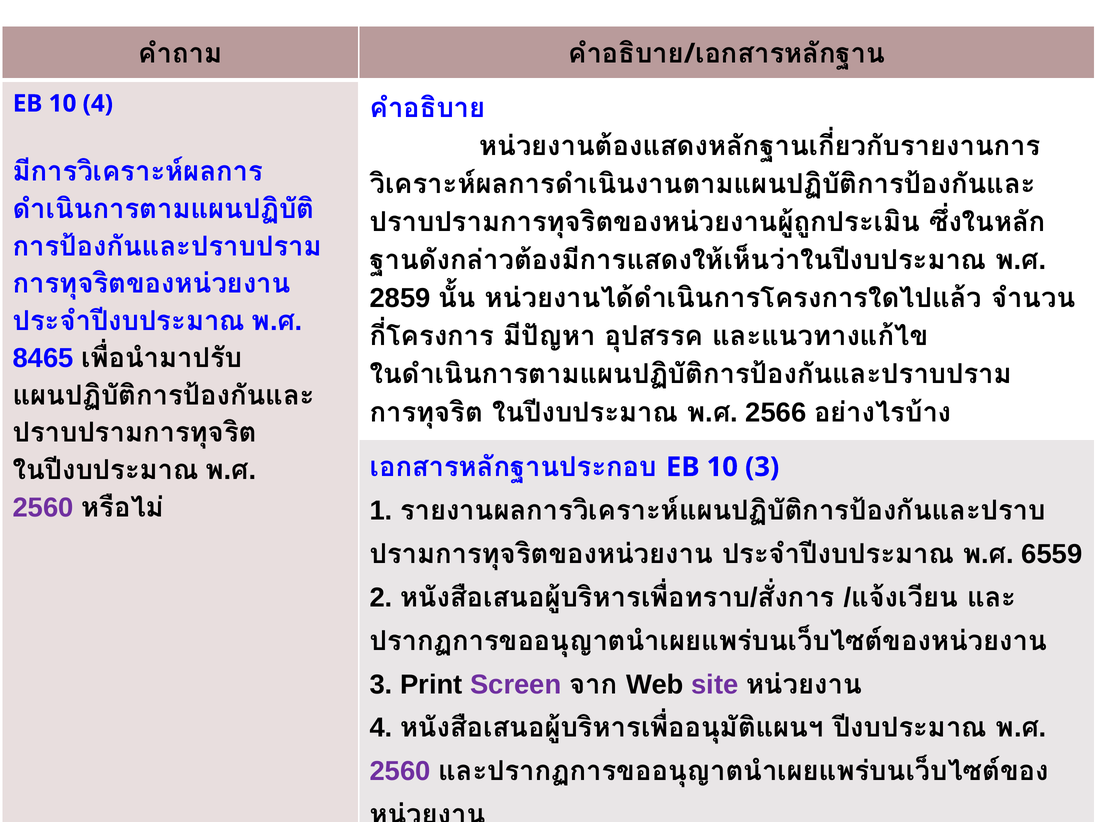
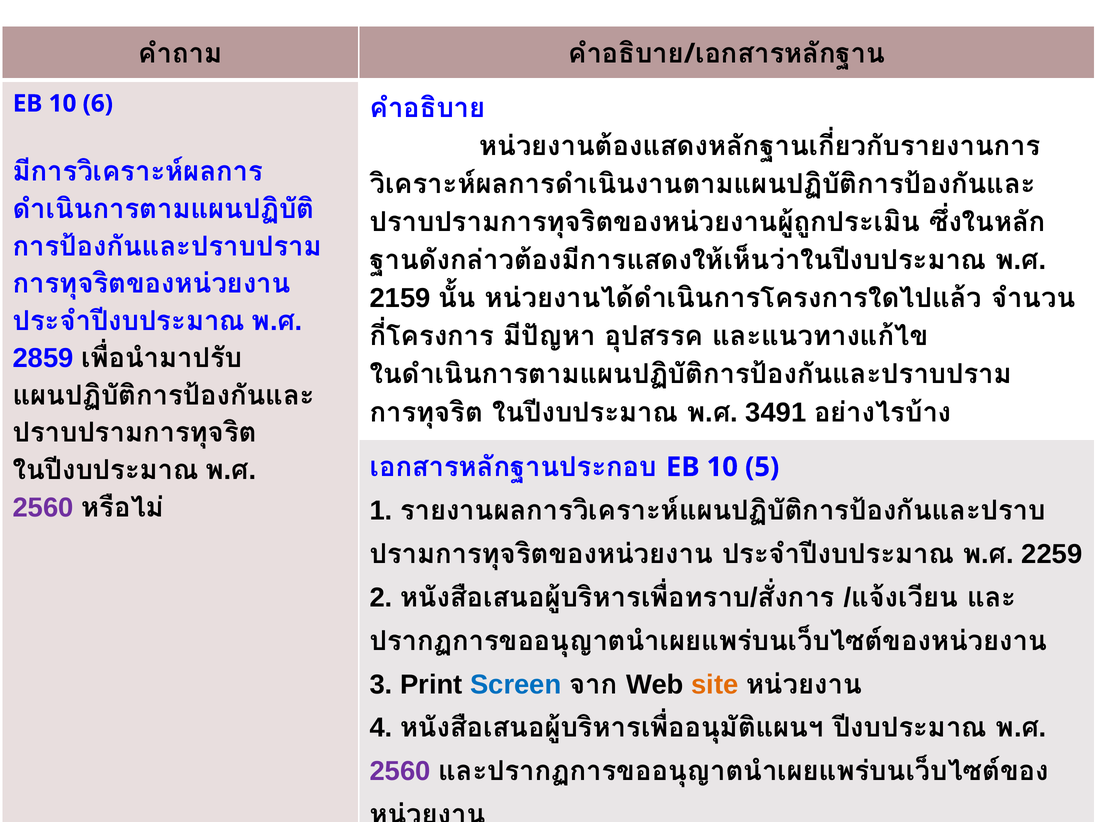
10 4: 4 -> 6
2859: 2859 -> 2159
8465: 8465 -> 2859
2566: 2566 -> 3491
10 3: 3 -> 5
6559: 6559 -> 2259
Screen colour: purple -> blue
site colour: purple -> orange
